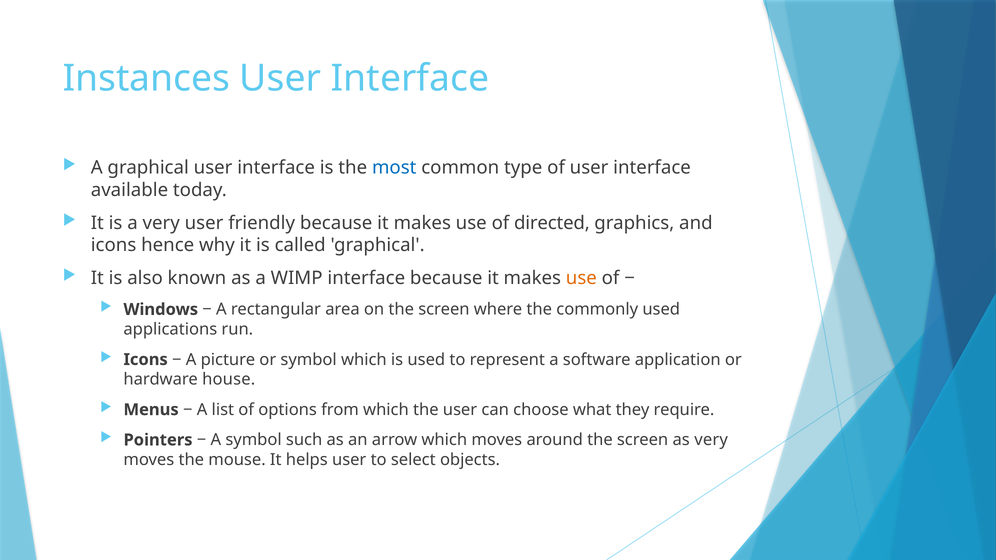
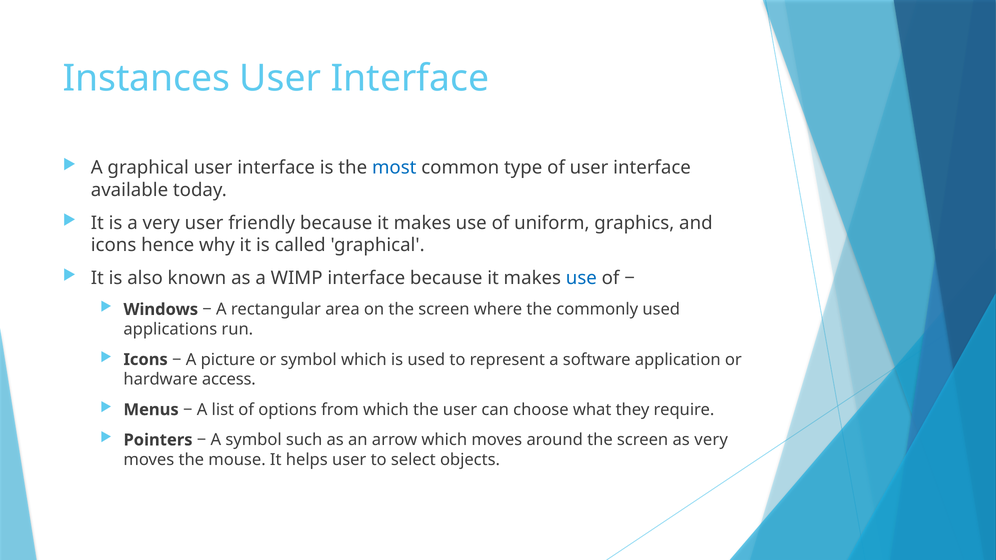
directed: directed -> uniform
use at (581, 278) colour: orange -> blue
house: house -> access
